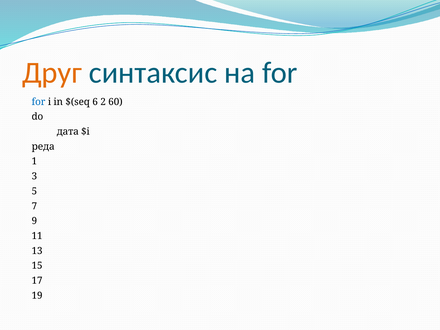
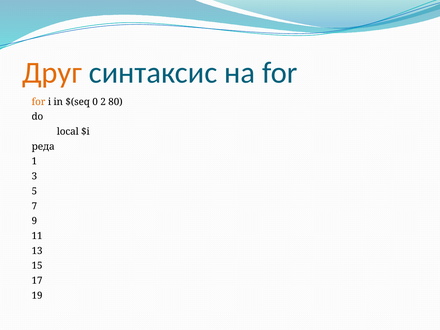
for at (39, 102) colour: blue -> orange
6: 6 -> 0
60: 60 -> 80
дата: дата -> local
